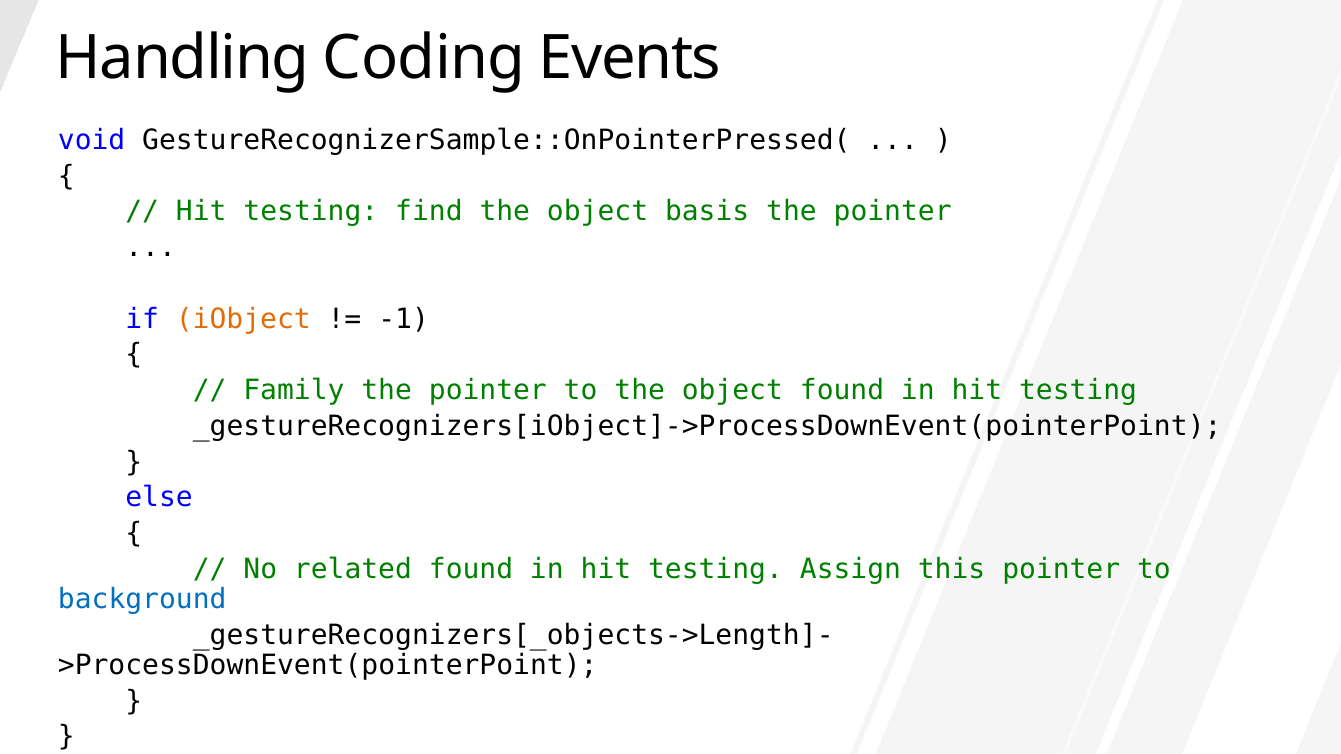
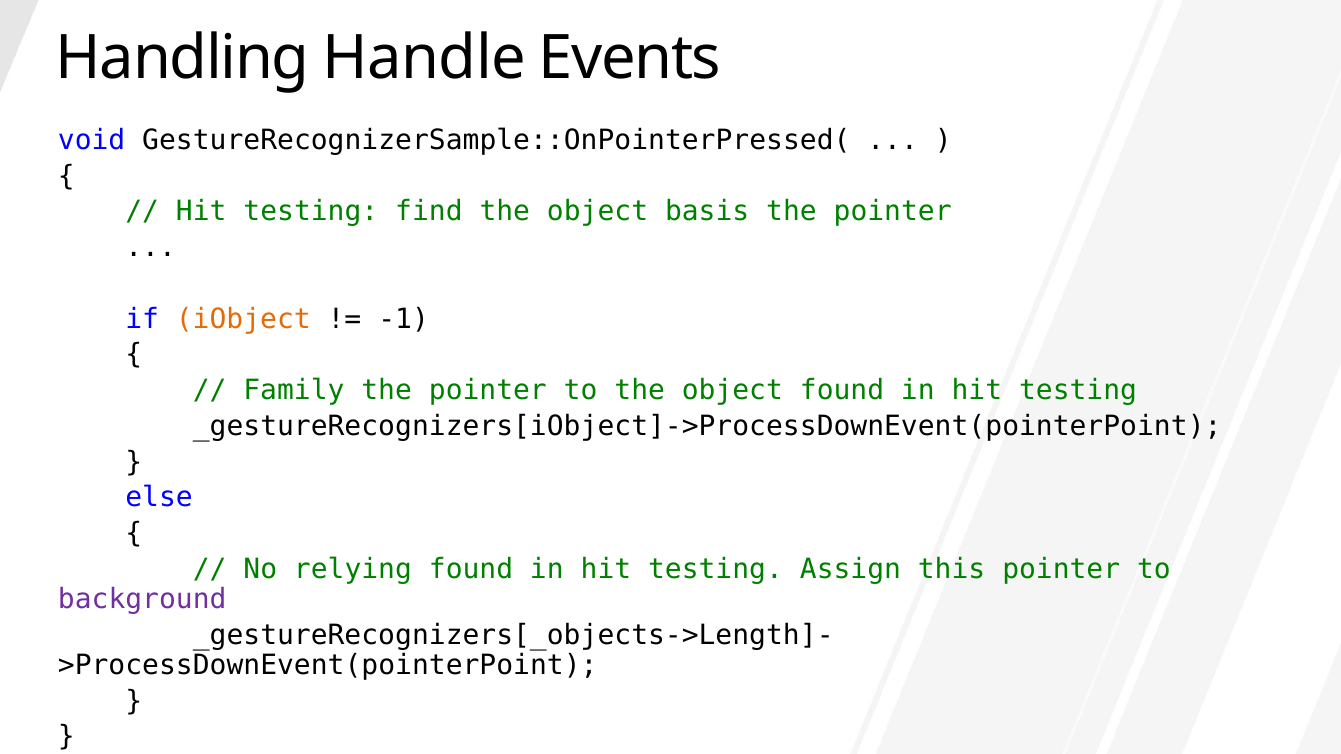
Coding: Coding -> Handle
related: related -> relying
background colour: blue -> purple
